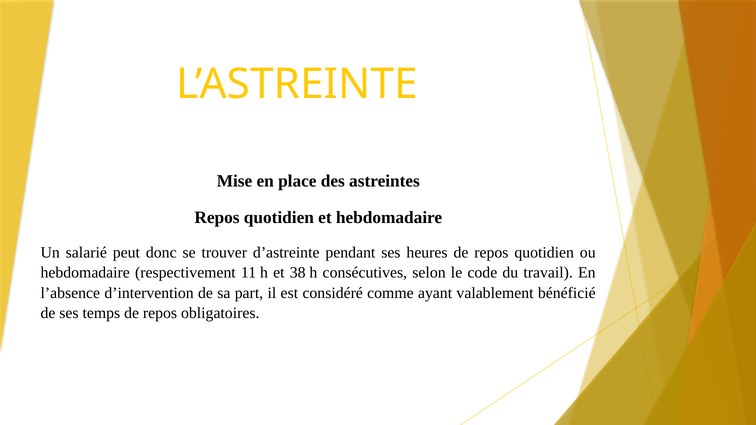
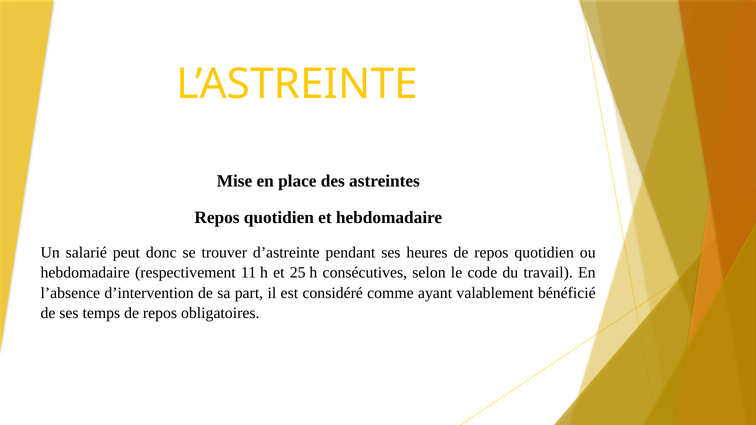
38: 38 -> 25
